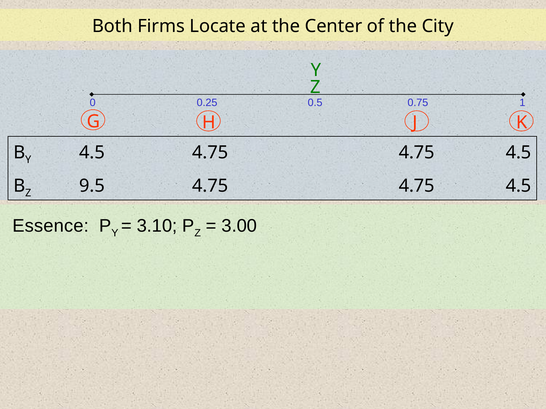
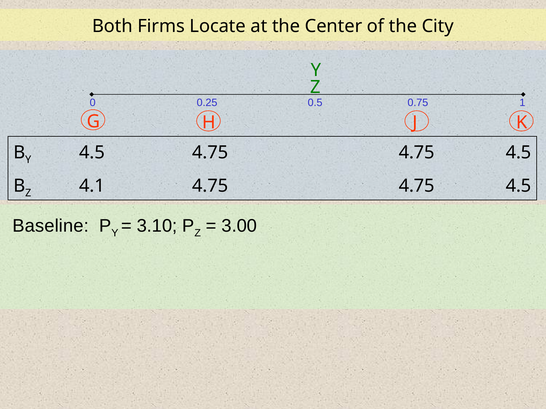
9.5: 9.5 -> 4.1
Essence: Essence -> Baseline
